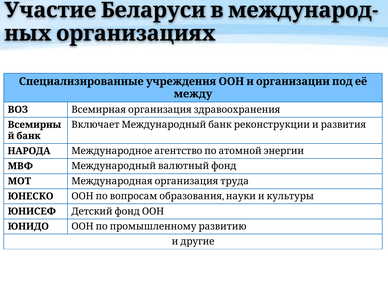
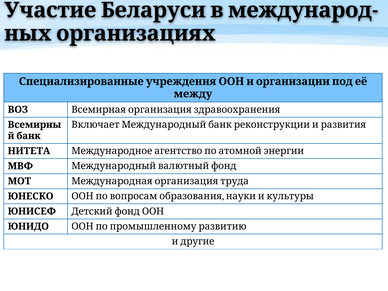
НАРОДА: НАРОДА -> НИТЕТА
